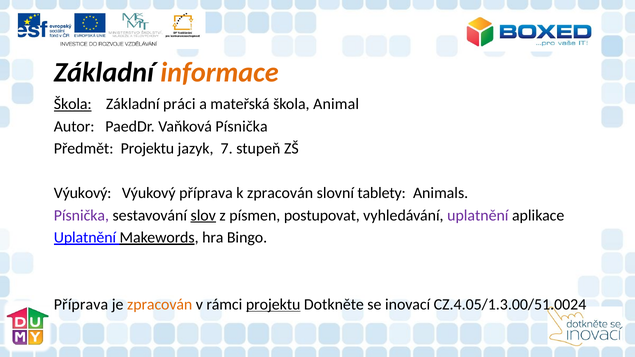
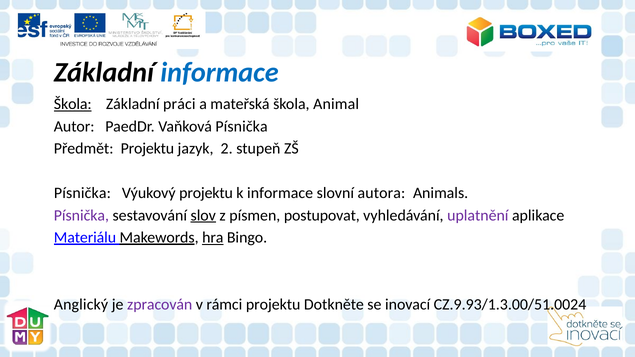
informace at (219, 72) colour: orange -> blue
7: 7 -> 2
Výukový at (83, 193): Výukový -> Písnička
Výukový příprava: příprava -> projektu
k zpracován: zpracován -> informace
tablety: tablety -> autora
Uplatnění at (85, 238): Uplatnění -> Materiálu
hra underline: none -> present
Příprava at (81, 305): Příprava -> Anglický
zpracován at (160, 305) colour: orange -> purple
projektu at (273, 305) underline: present -> none
CZ.4.05/1.3.00/51.0024: CZ.4.05/1.3.00/51.0024 -> CZ.9.93/1.3.00/51.0024
